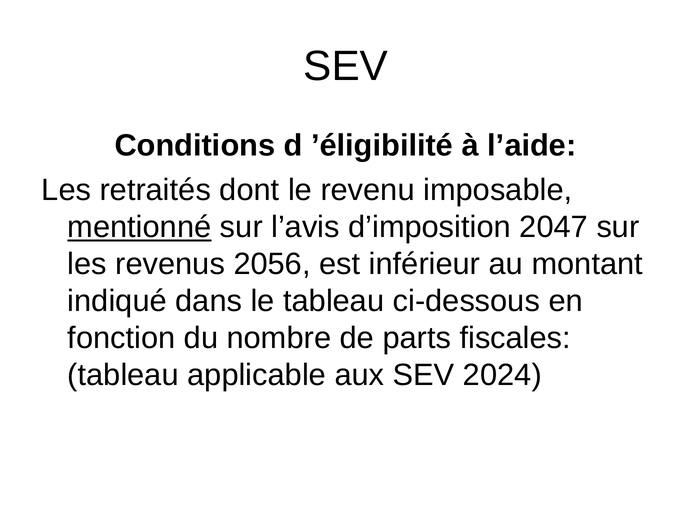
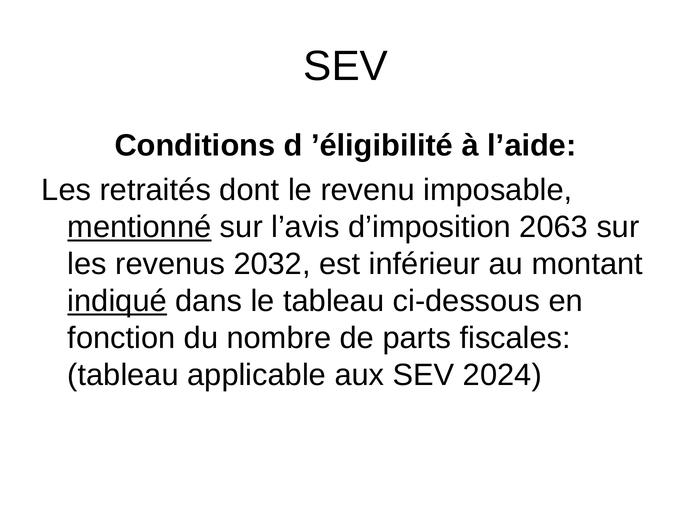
2047: 2047 -> 2063
2056: 2056 -> 2032
indiqué underline: none -> present
